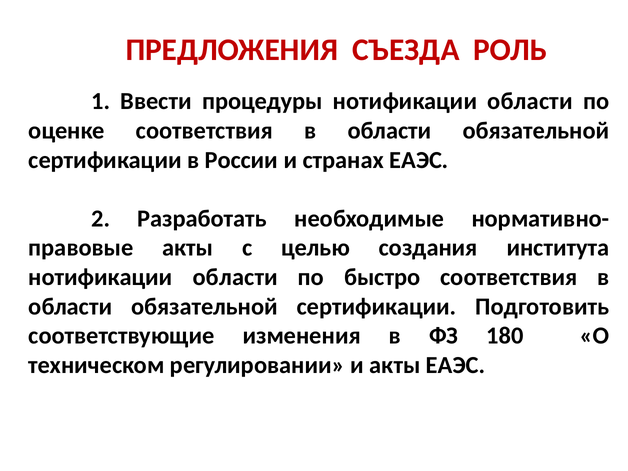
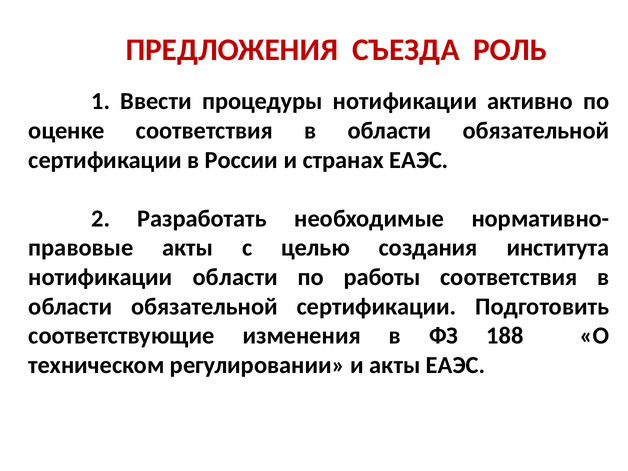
процедуры нотификации области: области -> активно
быстро: быстро -> работы
180: 180 -> 188
